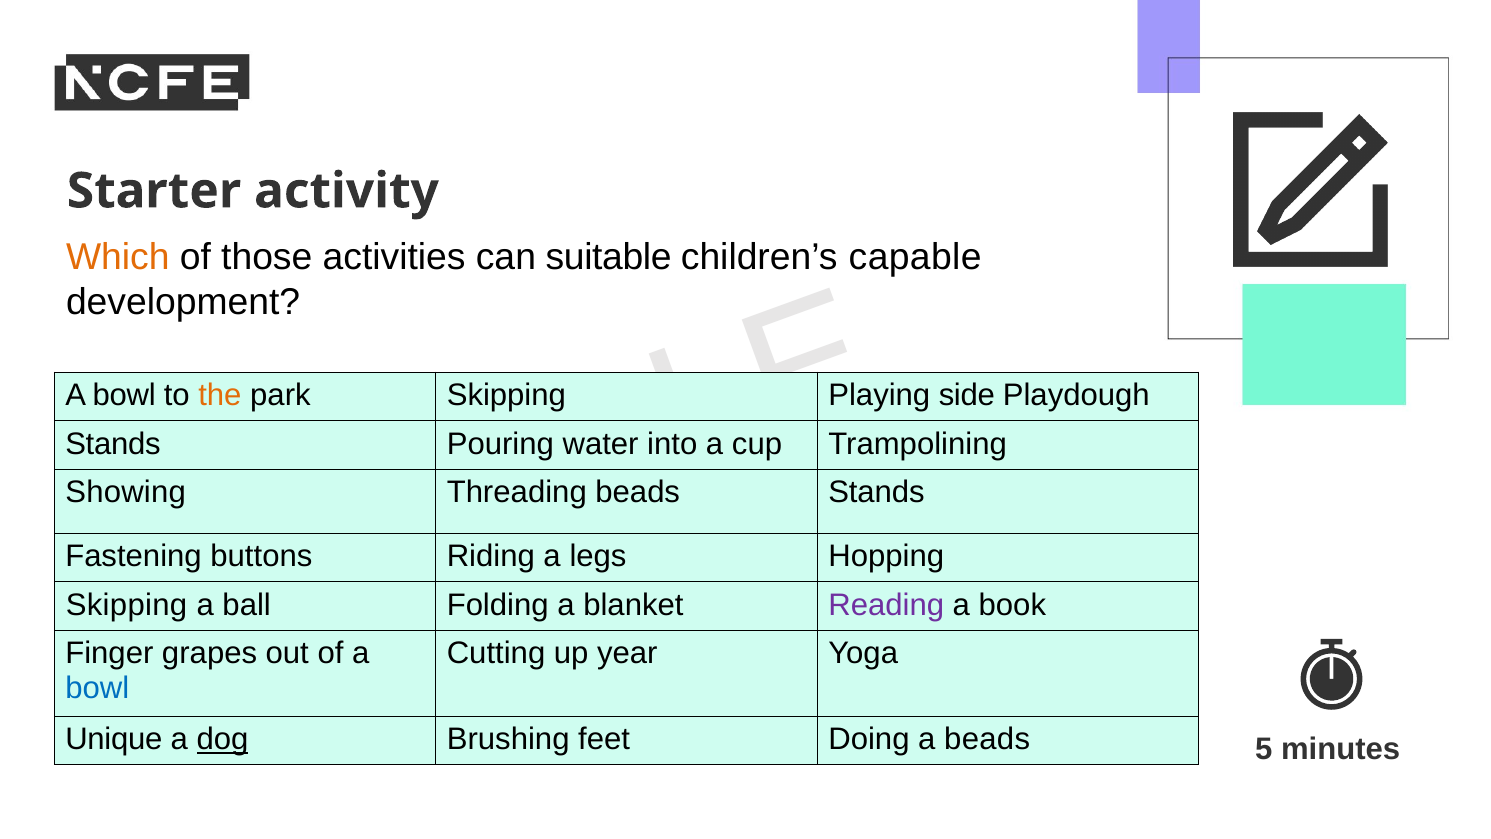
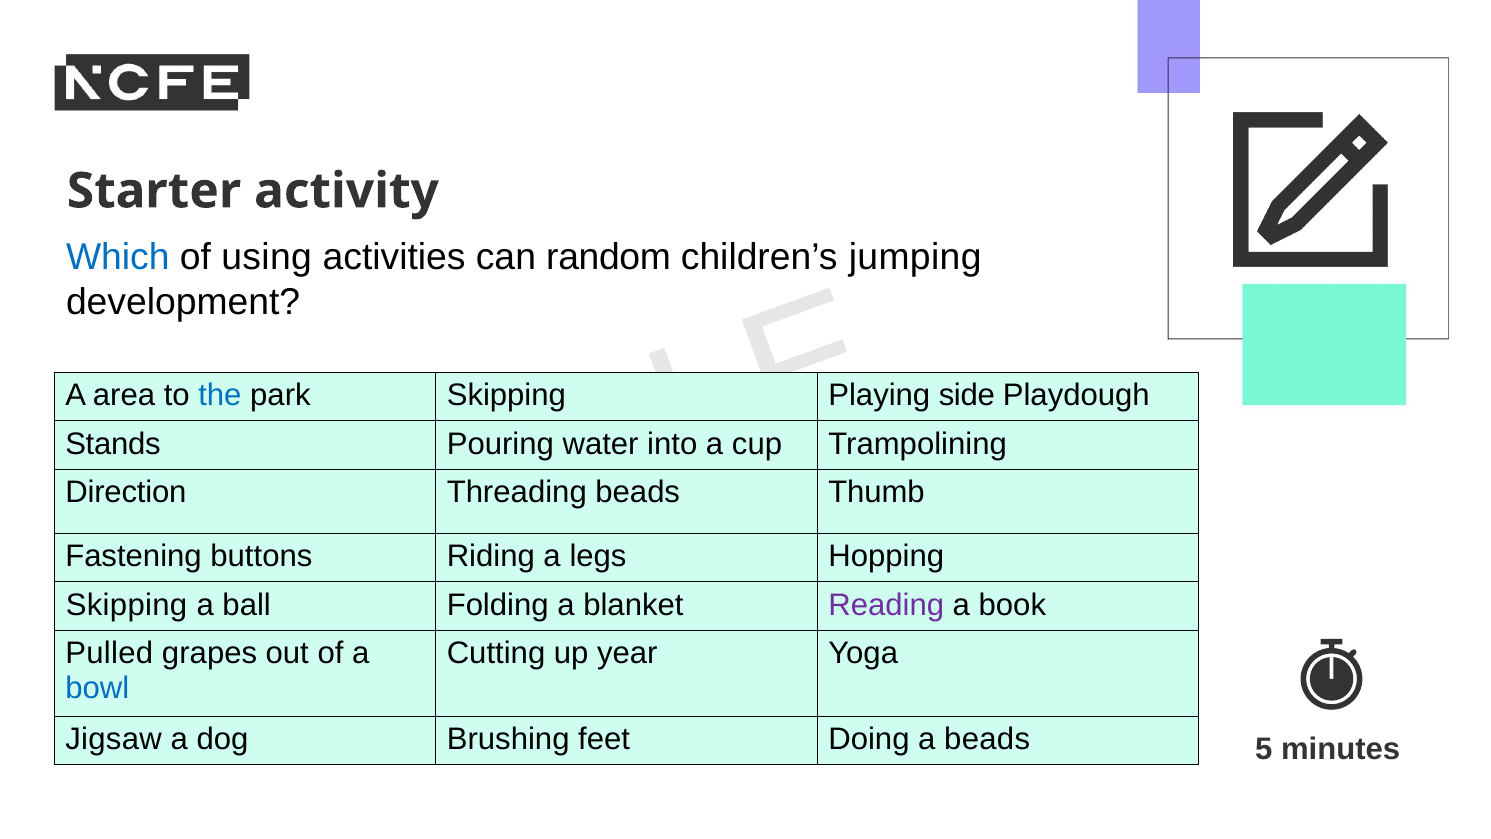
Which colour: orange -> blue
those: those -> using
suitable: suitable -> random
capable: capable -> jumping
bowl at (124, 395): bowl -> area
the colour: orange -> blue
Showing: Showing -> Direction
Stands at (876, 492): Stands -> Thumb
Finger: Finger -> Pulled
Unique: Unique -> Jigsaw
dog underline: present -> none
